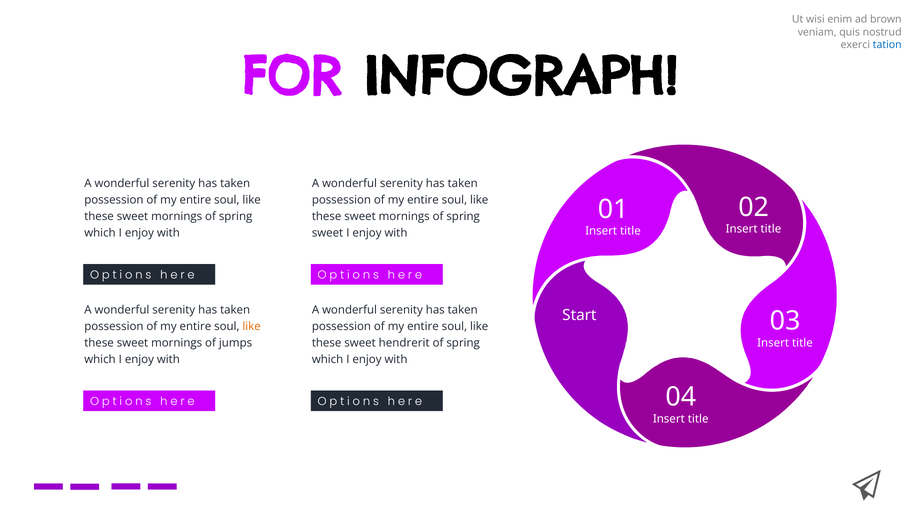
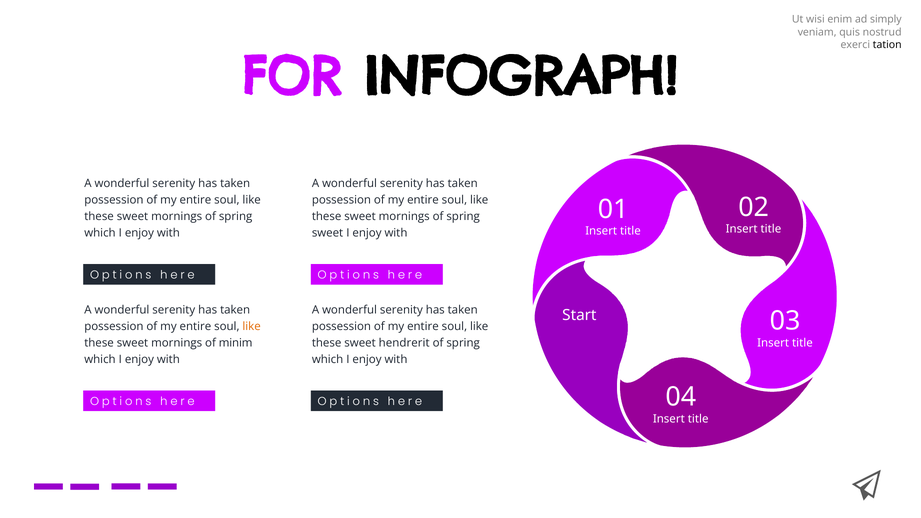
brown: brown -> simply
tation colour: blue -> black
jumps: jumps -> minim
